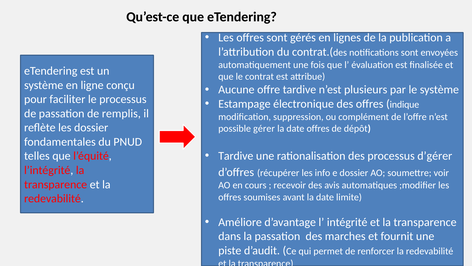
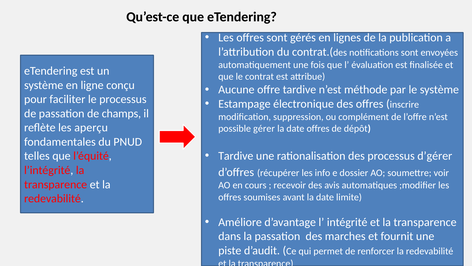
plusieurs: plusieurs -> méthode
indique: indique -> inscrire
remplis: remplis -> champs
les dossier: dossier -> aperçu
